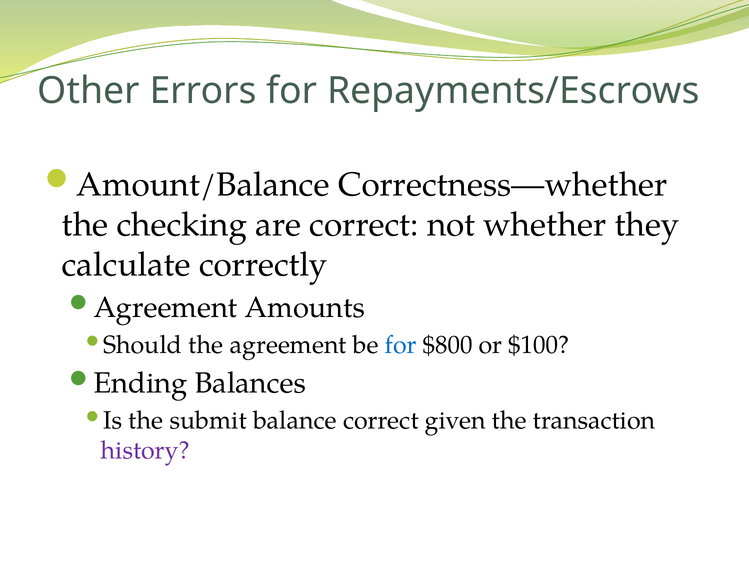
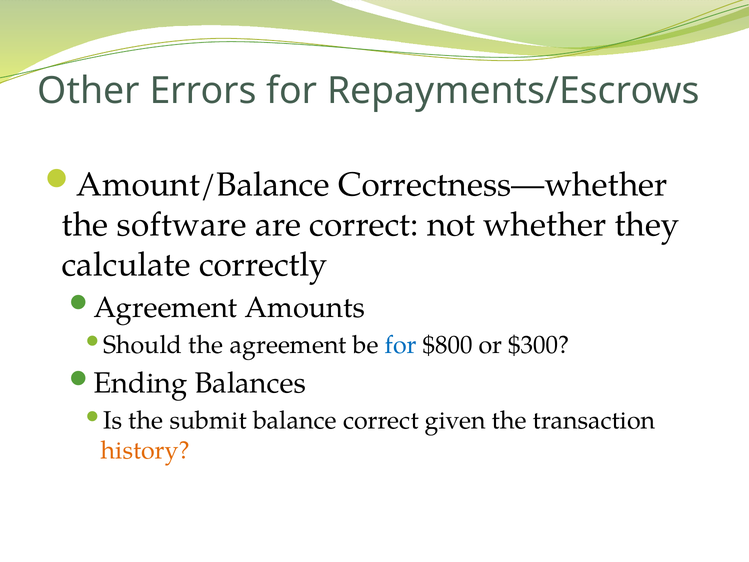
checking: checking -> software
$100: $100 -> $300
history colour: purple -> orange
